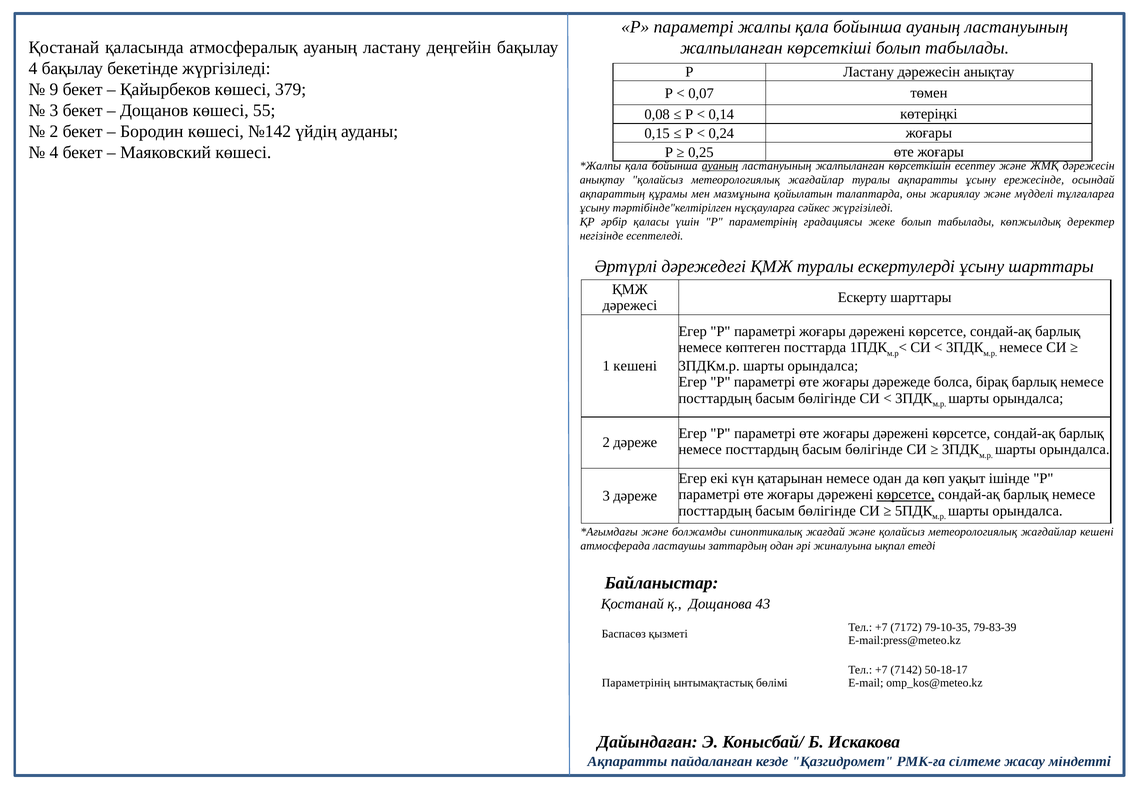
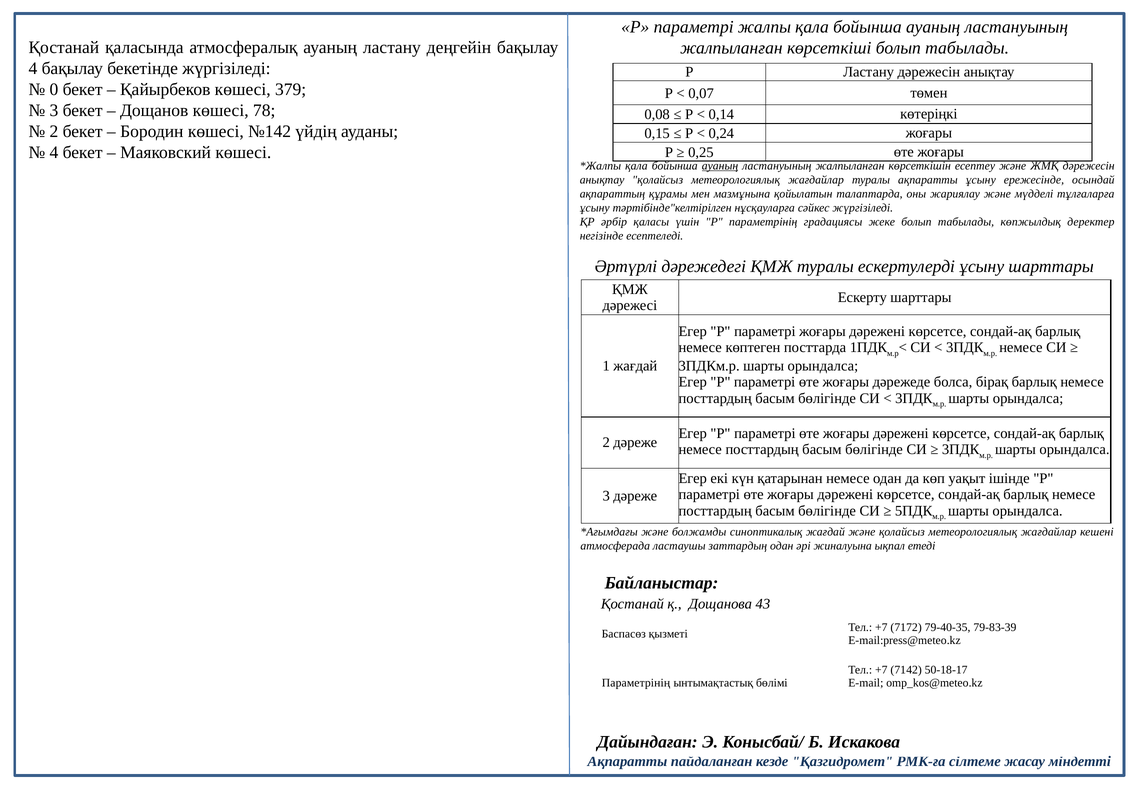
9: 9 -> 0
55: 55 -> 78
1 кешені: кешені -> жағдай
көрсетсе at (906, 494) underline: present -> none
79-10-35: 79-10-35 -> 79-40-35
